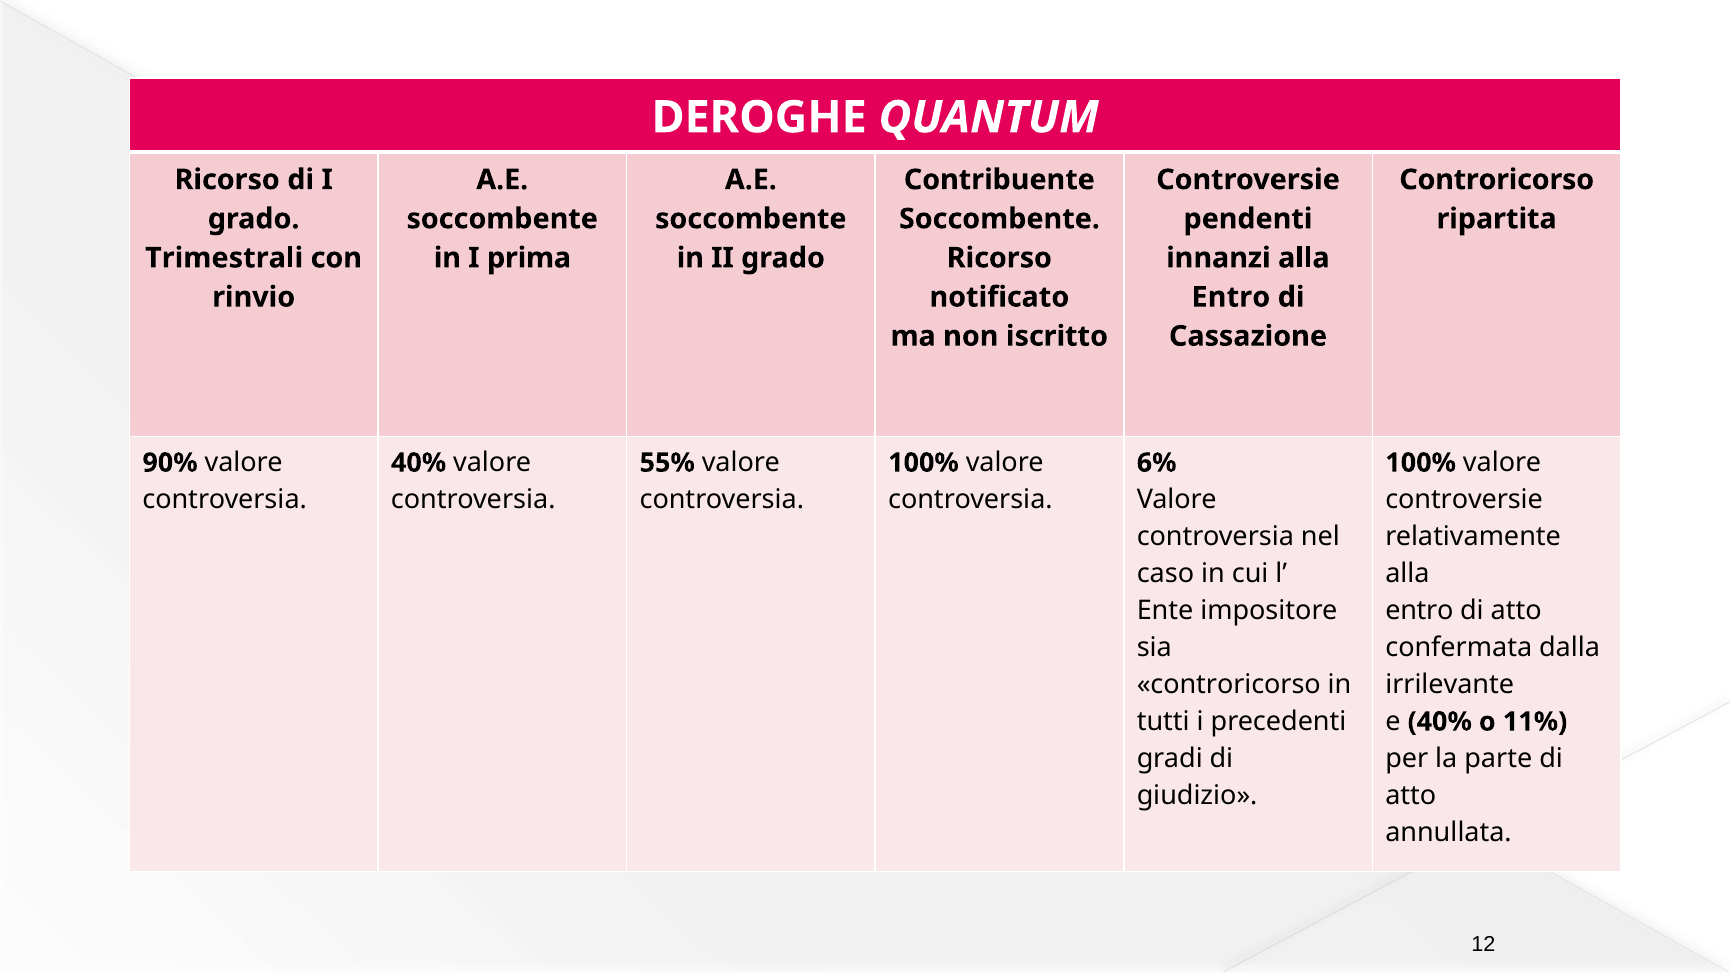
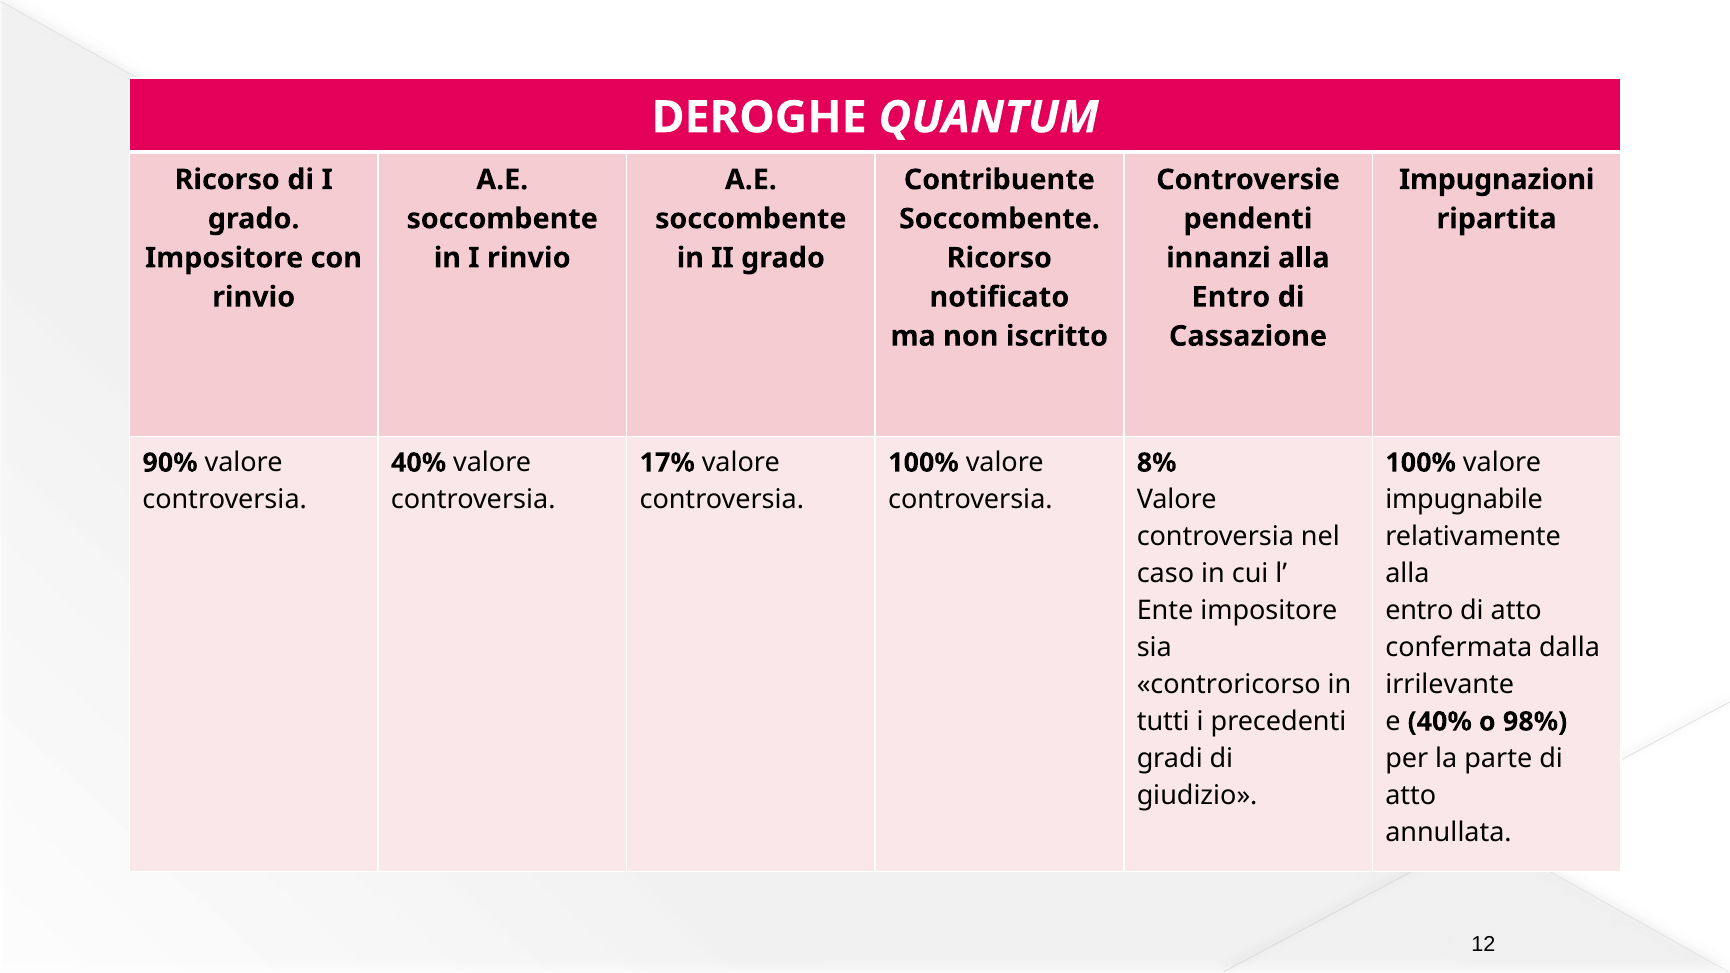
Controricorso at (1497, 180): Controricorso -> Impugnazioni
Trimestrali at (224, 258): Trimestrali -> Impositore
I prima: prima -> rinvio
55%: 55% -> 17%
6%: 6% -> 8%
controversie at (1464, 500): controversie -> impugnabile
11%: 11% -> 98%
